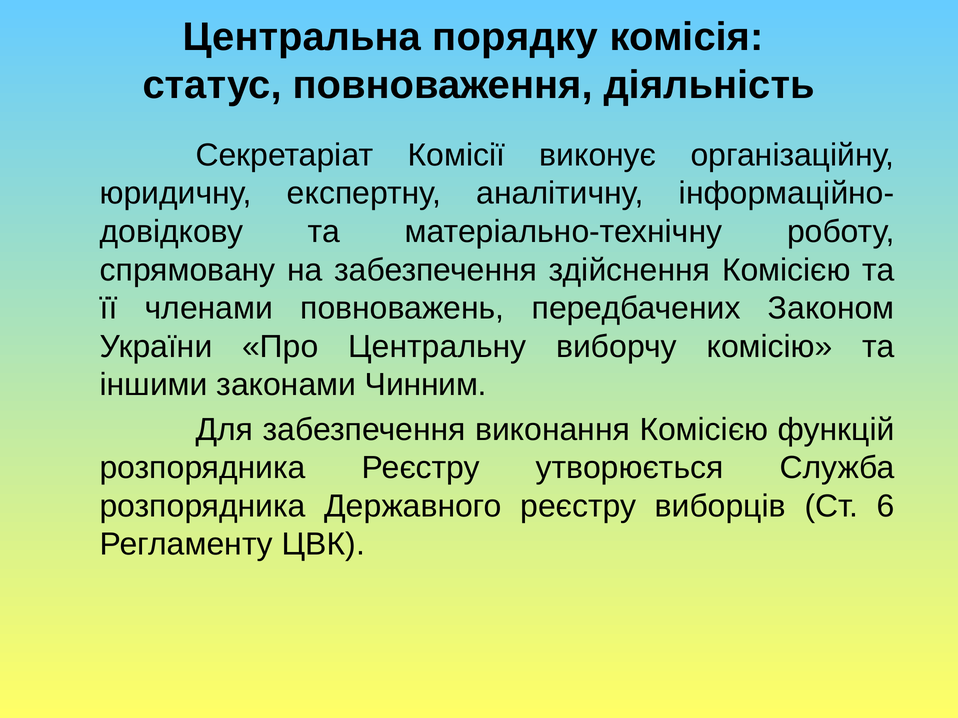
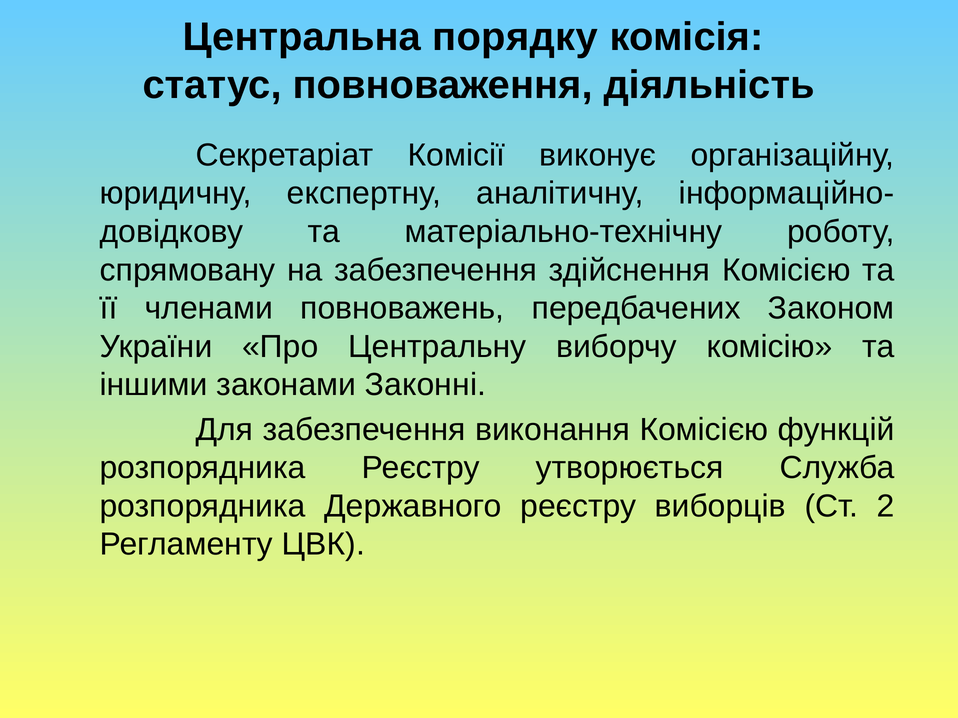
Чинним: Чинним -> Законні
6: 6 -> 2
